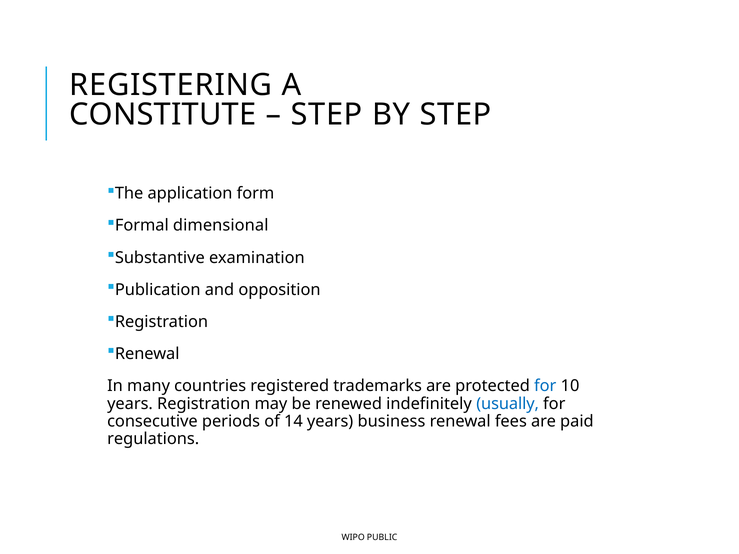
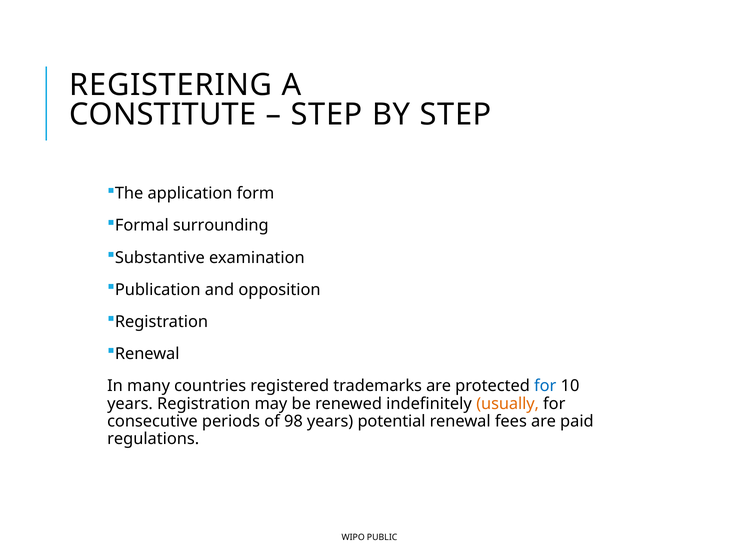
dimensional: dimensional -> surrounding
usually colour: blue -> orange
14: 14 -> 98
business: business -> potential
